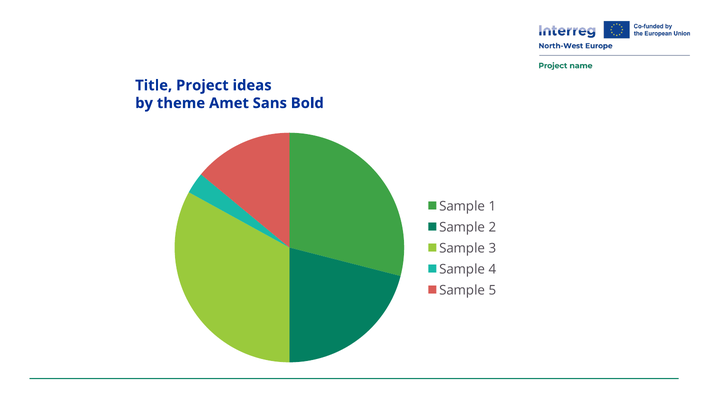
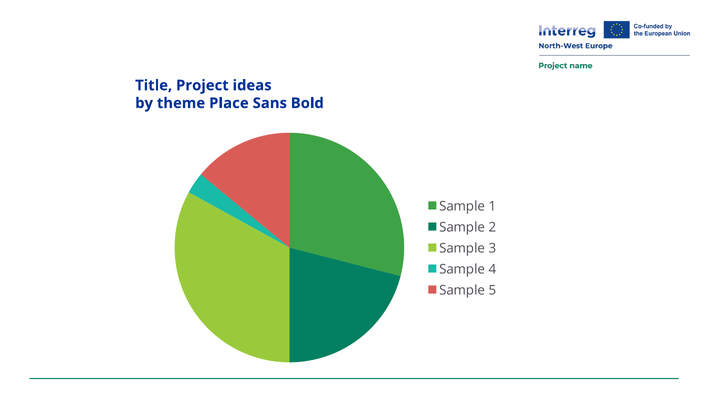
Amet: Amet -> Place
